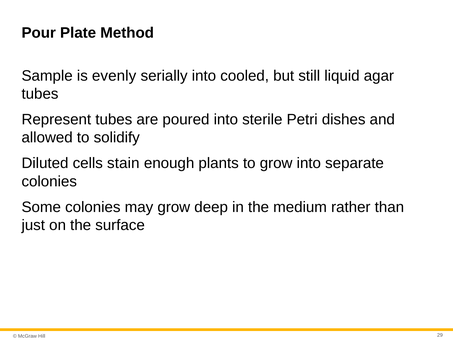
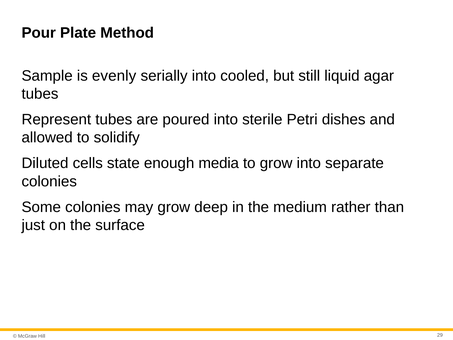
stain: stain -> state
plants: plants -> media
